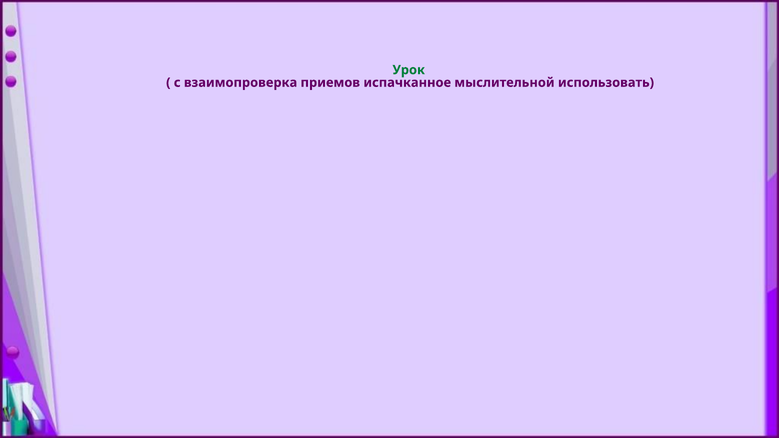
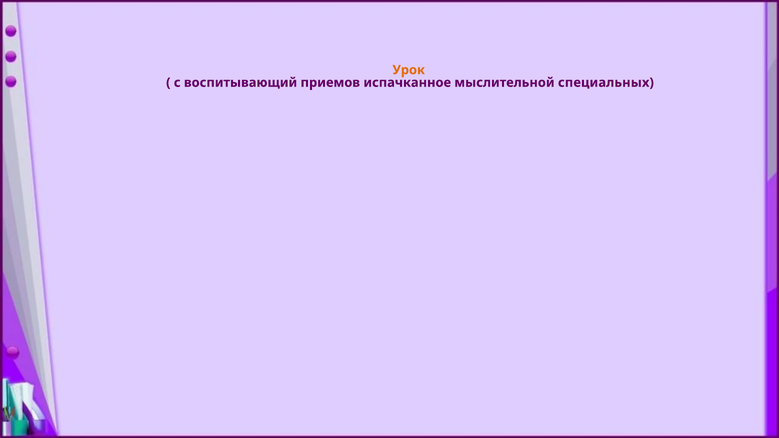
Урок colour: green -> orange
взаимопроверка: взаимопроверка -> воспитывающий
использовать: использовать -> специальных
